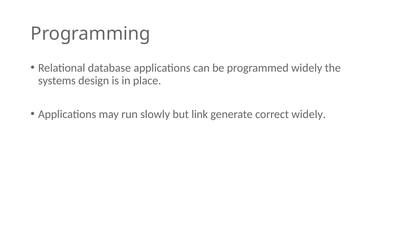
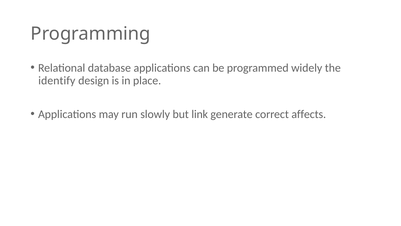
systems: systems -> identify
correct widely: widely -> affects
